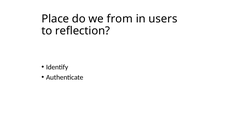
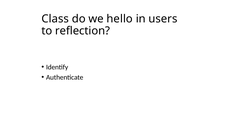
Place: Place -> Class
from: from -> hello
